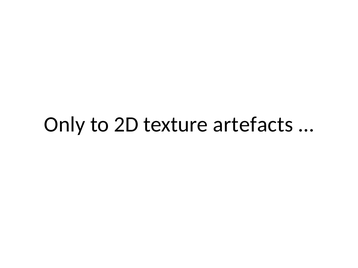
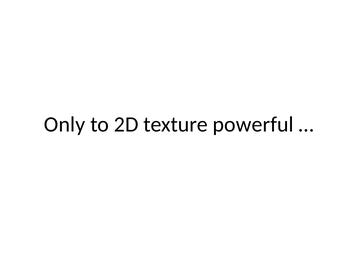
artefacts: artefacts -> powerful
